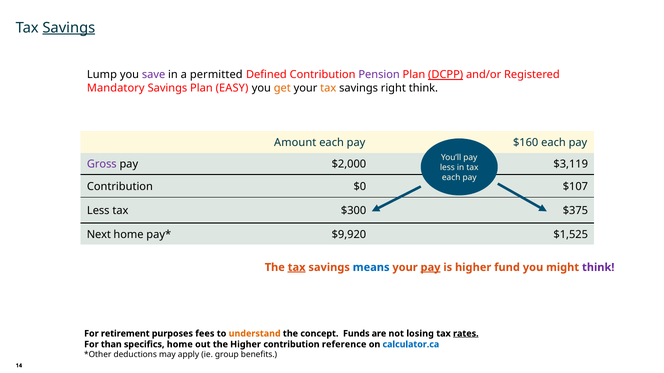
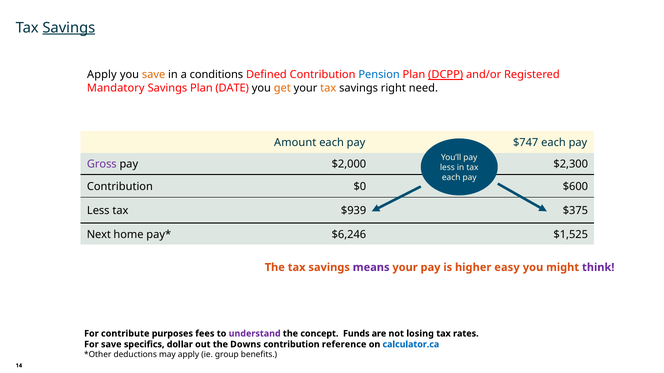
Lump at (102, 75): Lump -> Apply
save at (154, 75) colour: purple -> orange
permitted: permitted -> conditions
Pension colour: purple -> blue
EASY: EASY -> DATE
right think: think -> need
$160: $160 -> $747
$3,119: $3,119 -> $2,300
$107: $107 -> $600
$300: $300 -> $939
$9,920: $9,920 -> $6,246
tax at (297, 268) underline: present -> none
means colour: blue -> purple
pay at (431, 268) underline: present -> none
fund: fund -> easy
retirement: retirement -> contribute
understand colour: orange -> purple
rates underline: present -> none
For than: than -> save
specifics home: home -> dollar
the Higher: Higher -> Downs
